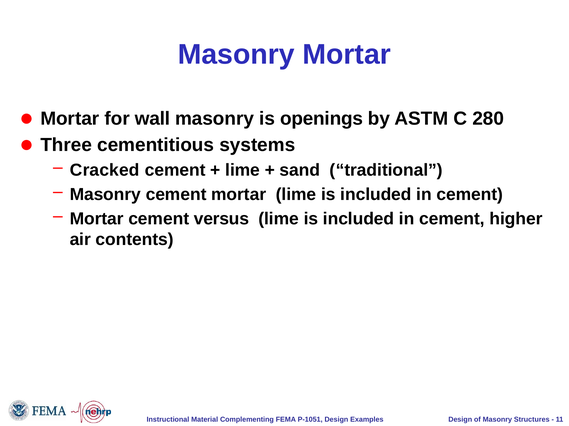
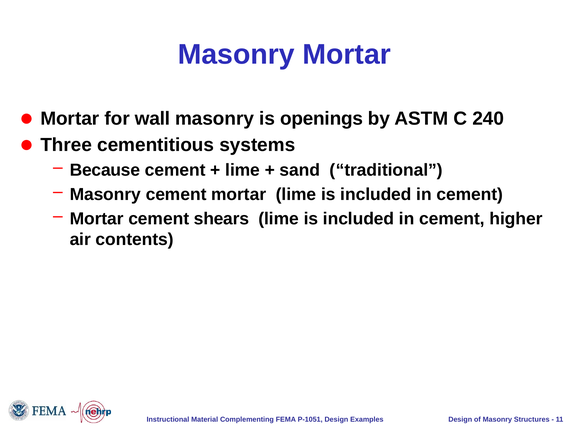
280: 280 -> 240
Cracked: Cracked -> Because
versus: versus -> shears
